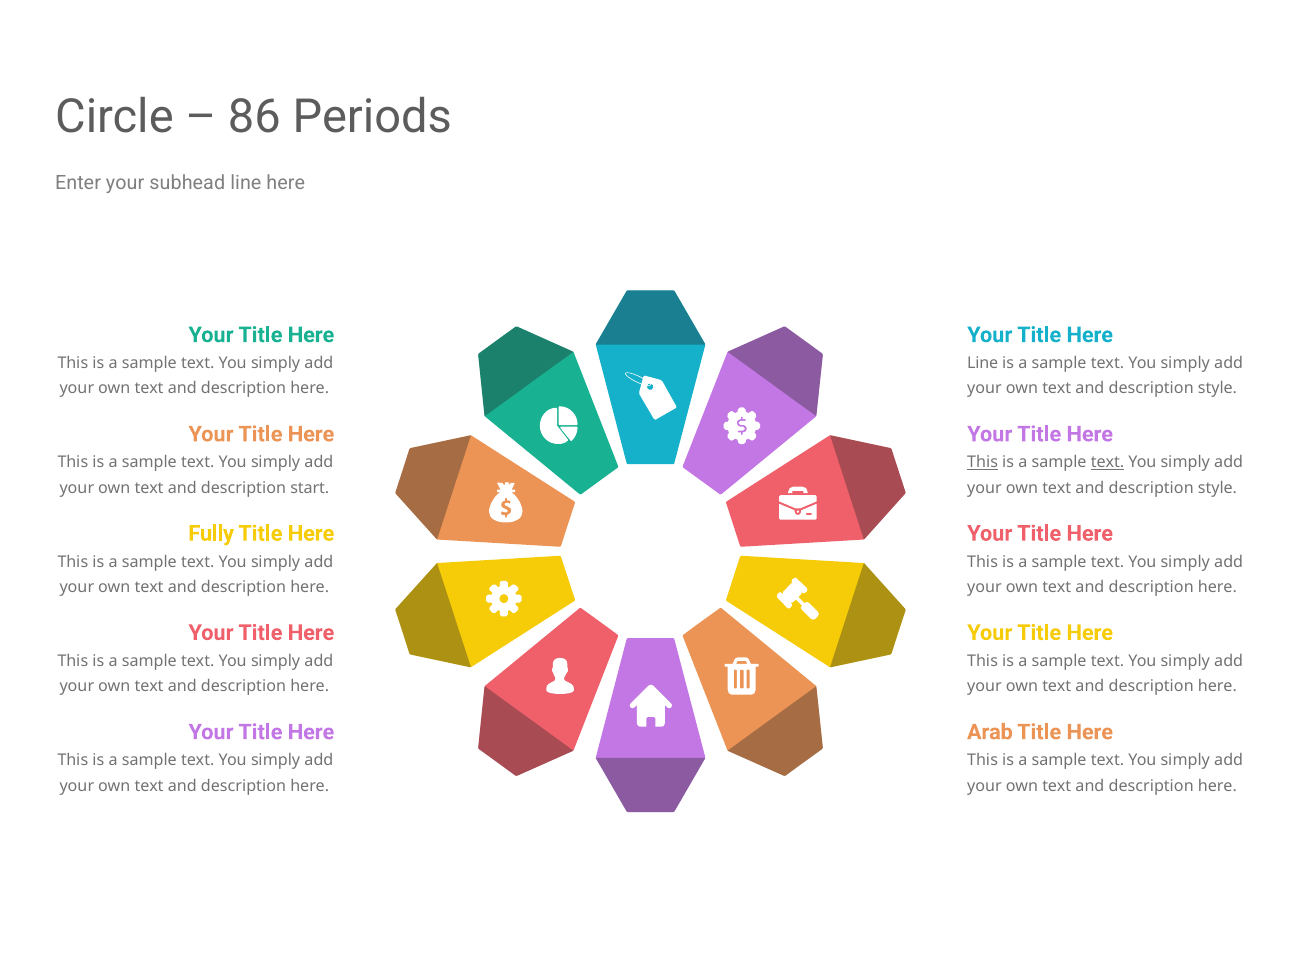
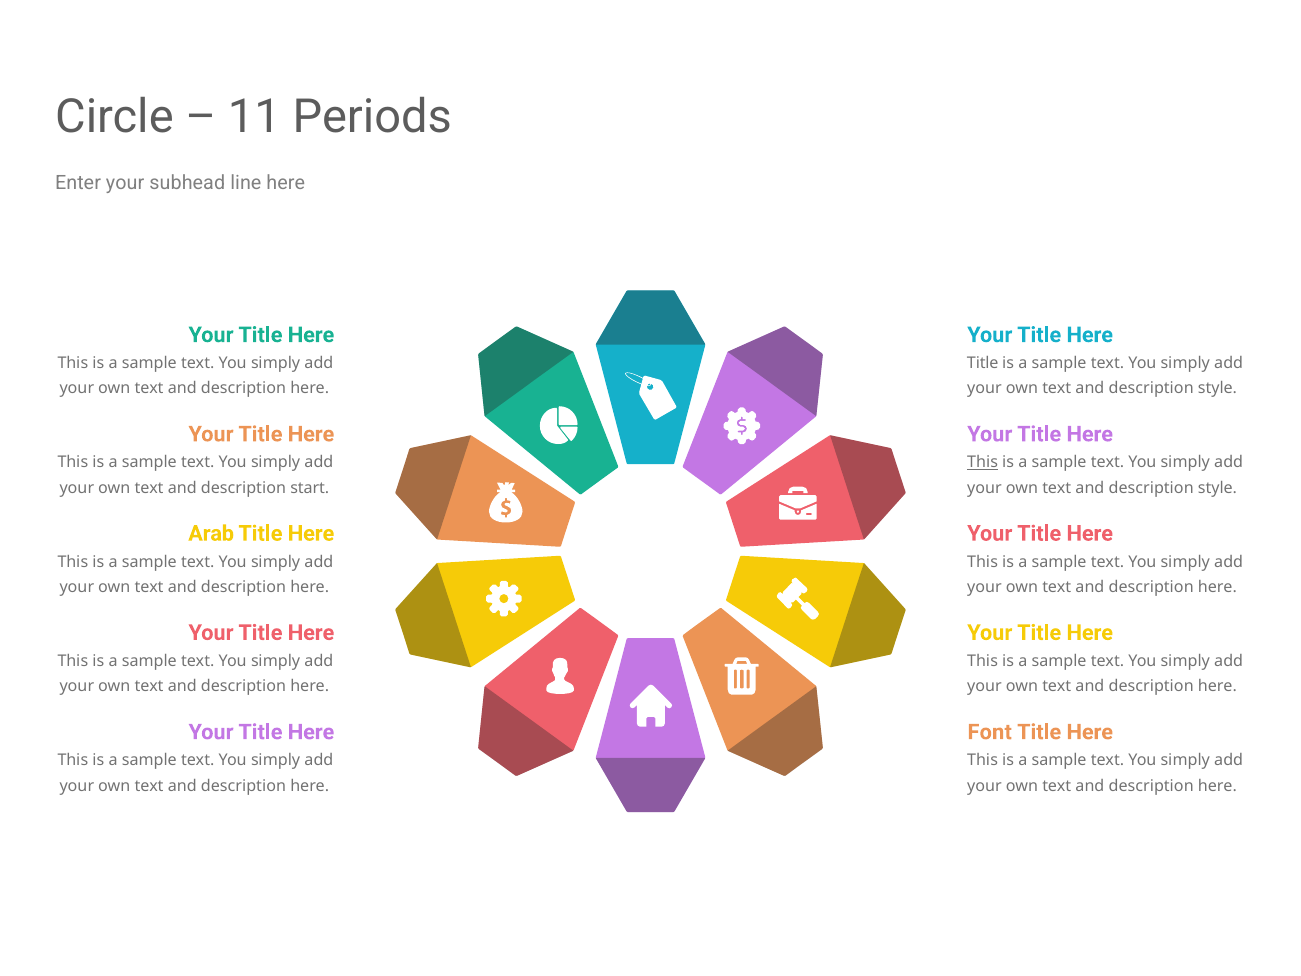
86: 86 -> 11
Line at (983, 363): Line -> Title
text at (1108, 462) underline: present -> none
Fully: Fully -> Arab
Arab: Arab -> Font
